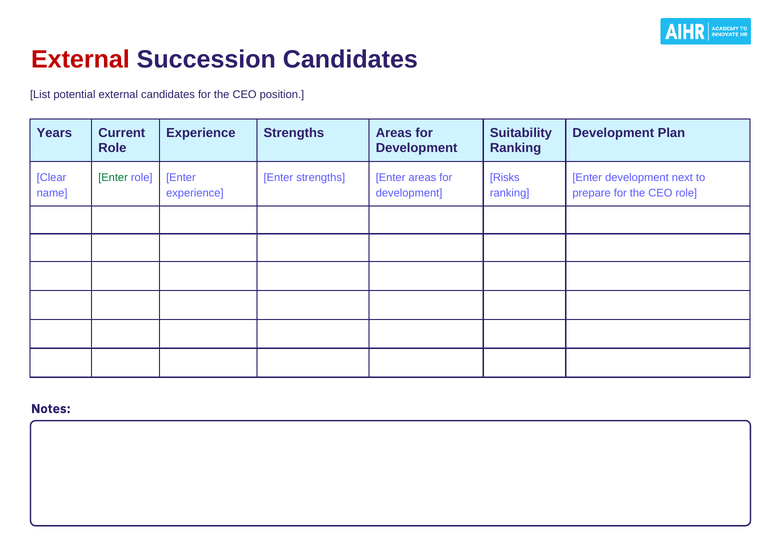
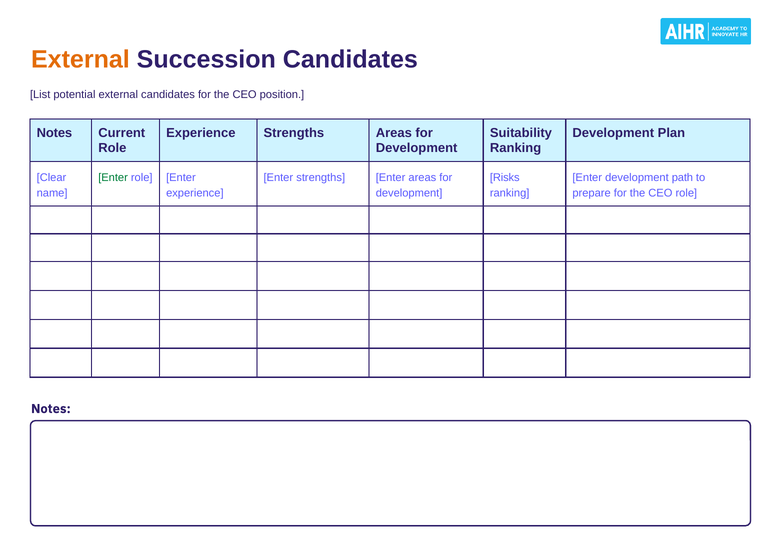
External at (80, 60) colour: red -> orange
Years at (54, 133): Years -> Notes
next: next -> path
